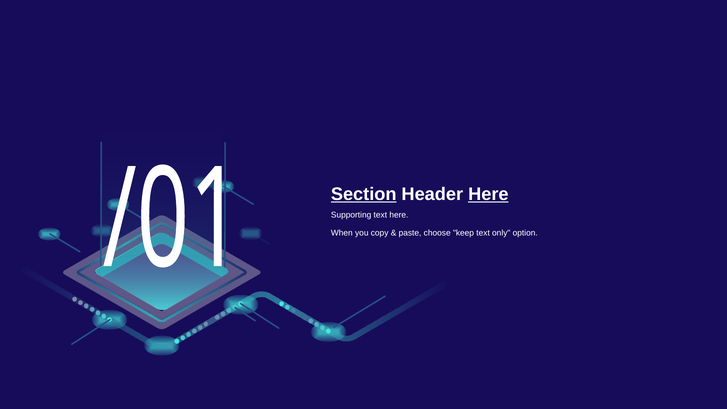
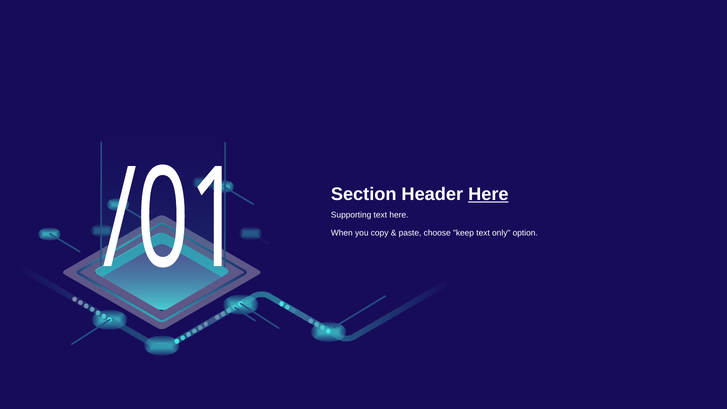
Section underline: present -> none
